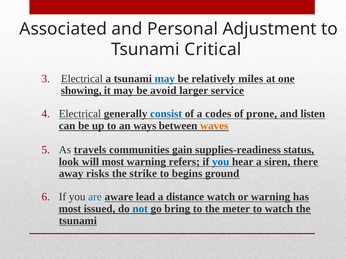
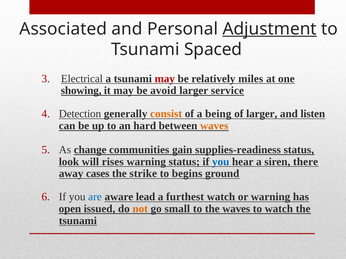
Adjustment underline: none -> present
Critical: Critical -> Spaced
may at (165, 79) colour: blue -> red
Electrical at (80, 114): Electrical -> Detection
consist colour: blue -> orange
codes: codes -> being
of prone: prone -> larger
ways: ways -> hard
travels: travels -> change
will most: most -> rises
warning refers: refers -> status
risks: risks -> cases
distance: distance -> furthest
most at (70, 209): most -> open
not colour: blue -> orange
bring: bring -> small
the meter: meter -> waves
